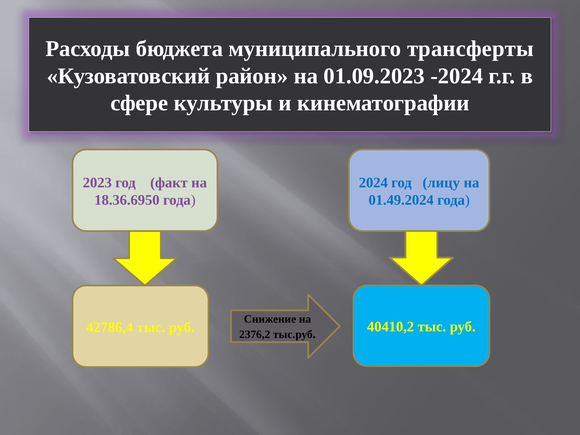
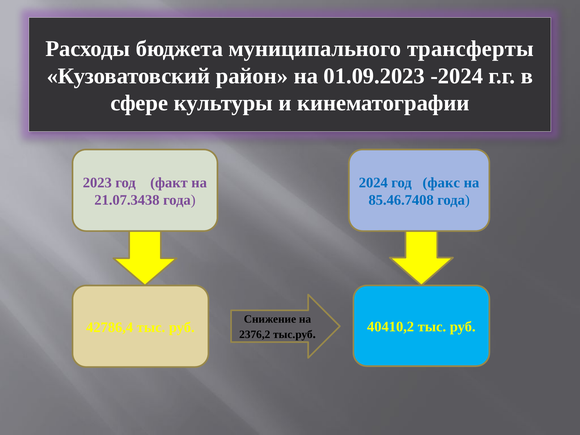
лицу: лицу -> факс
18.36.6950: 18.36.6950 -> 21.07.3438
01.49.2024: 01.49.2024 -> 85.46.7408
